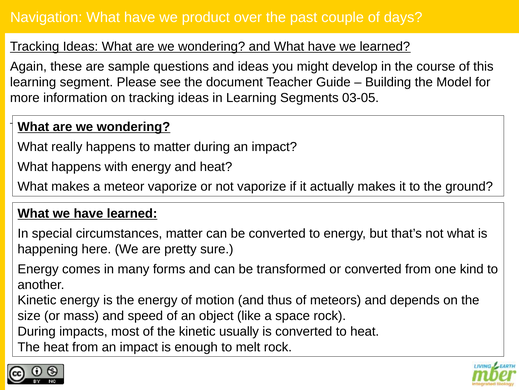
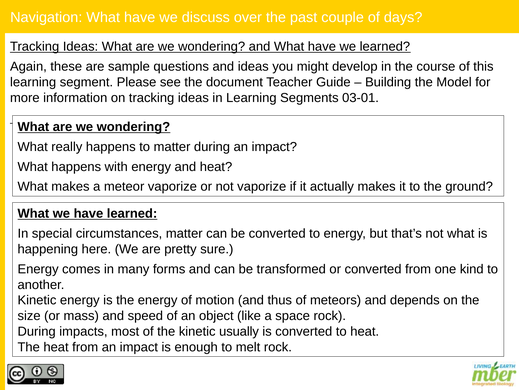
product: product -> discuss
03-05: 03-05 -> 03-01
